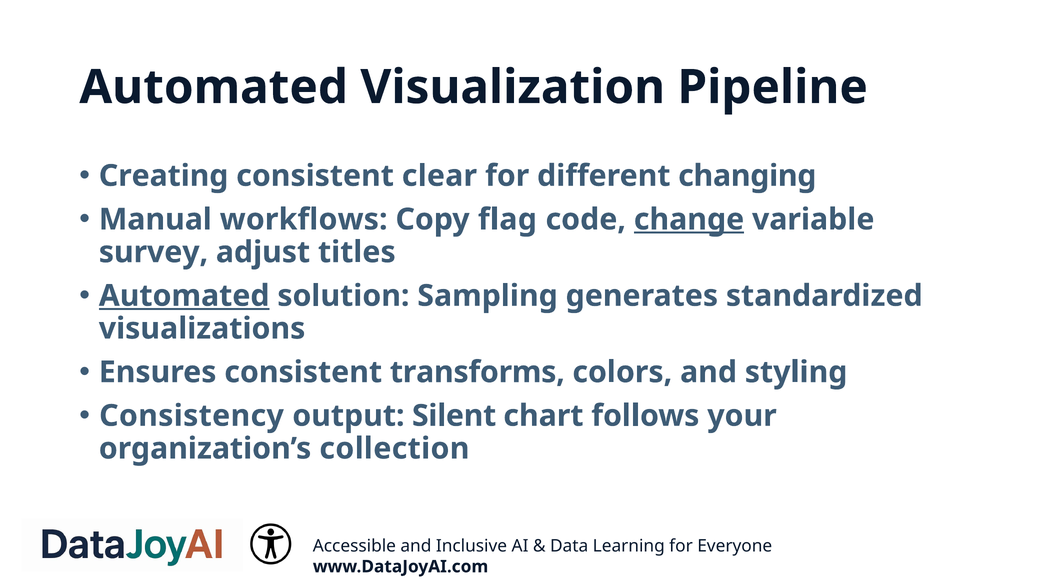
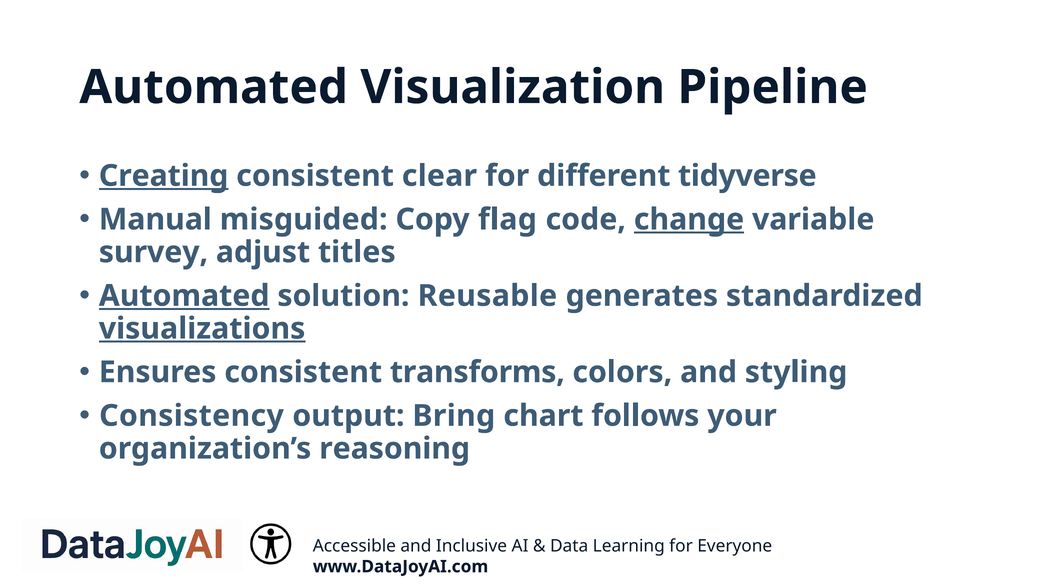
Creating underline: none -> present
changing: changing -> tidyverse
workflows: workflows -> misguided
Sampling: Sampling -> Reusable
visualizations underline: none -> present
Silent: Silent -> Bring
collection: collection -> reasoning
